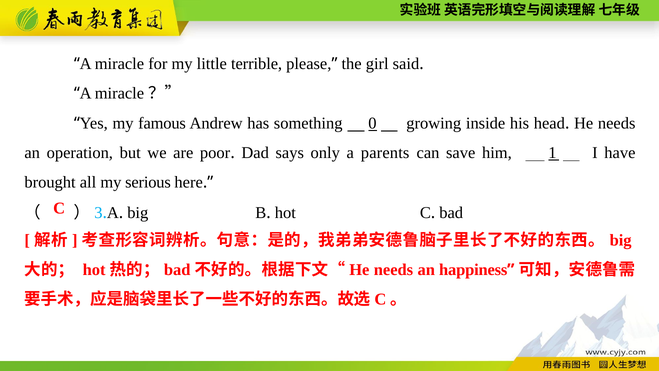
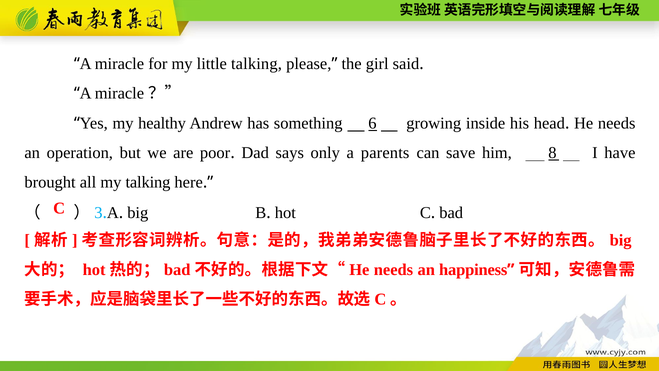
little terrible: terrible -> talking
famous: famous -> healthy
0: 0 -> 6
1: 1 -> 8
my serious: serious -> talking
